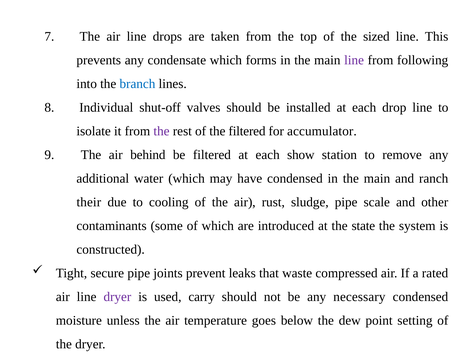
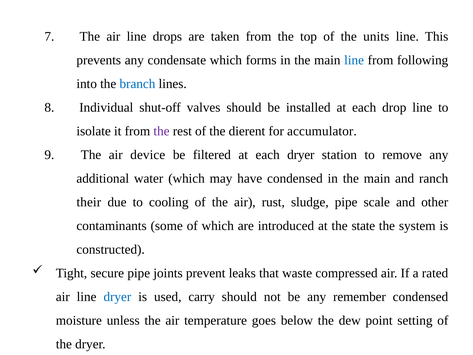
sized: sized -> units
line at (354, 60) colour: purple -> blue
the filtered: filtered -> dierent
behind: behind -> device
each show: show -> dryer
dryer at (117, 297) colour: purple -> blue
necessary: necessary -> remember
